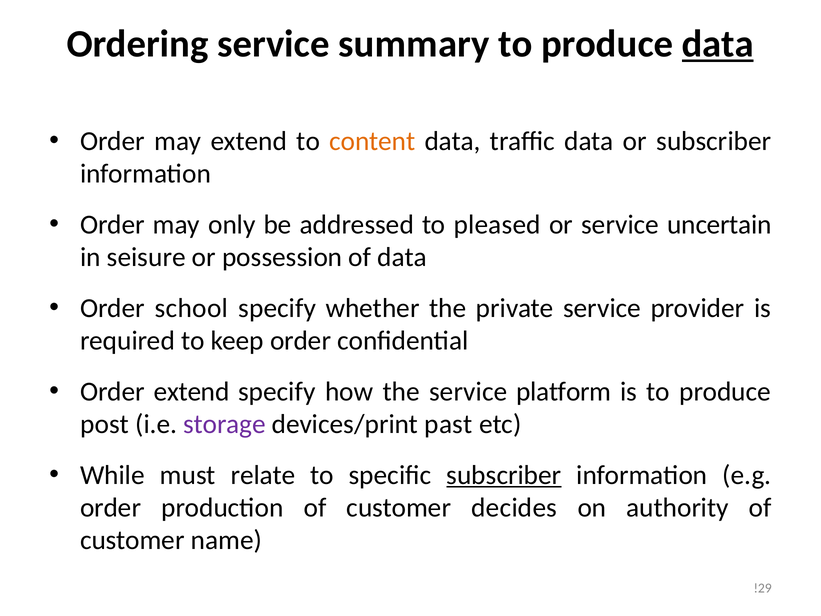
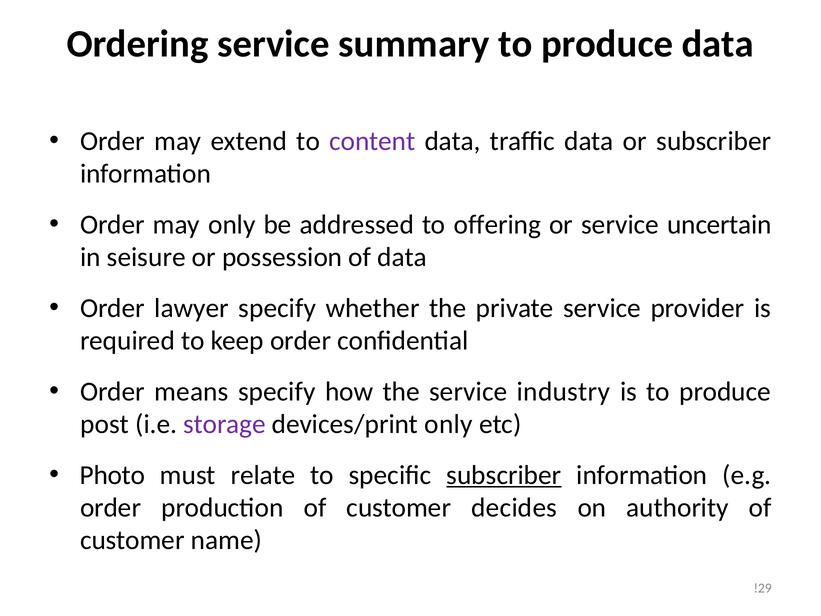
data at (718, 44) underline: present -> none
content colour: orange -> purple
pleased: pleased -> offering
school: school -> lawyer
Order extend: extend -> means
platform: platform -> industry
devices/print past: past -> only
While: While -> Photo
